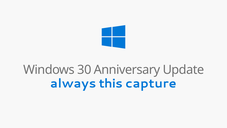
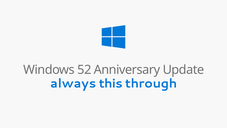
30: 30 -> 52
capture: capture -> through
